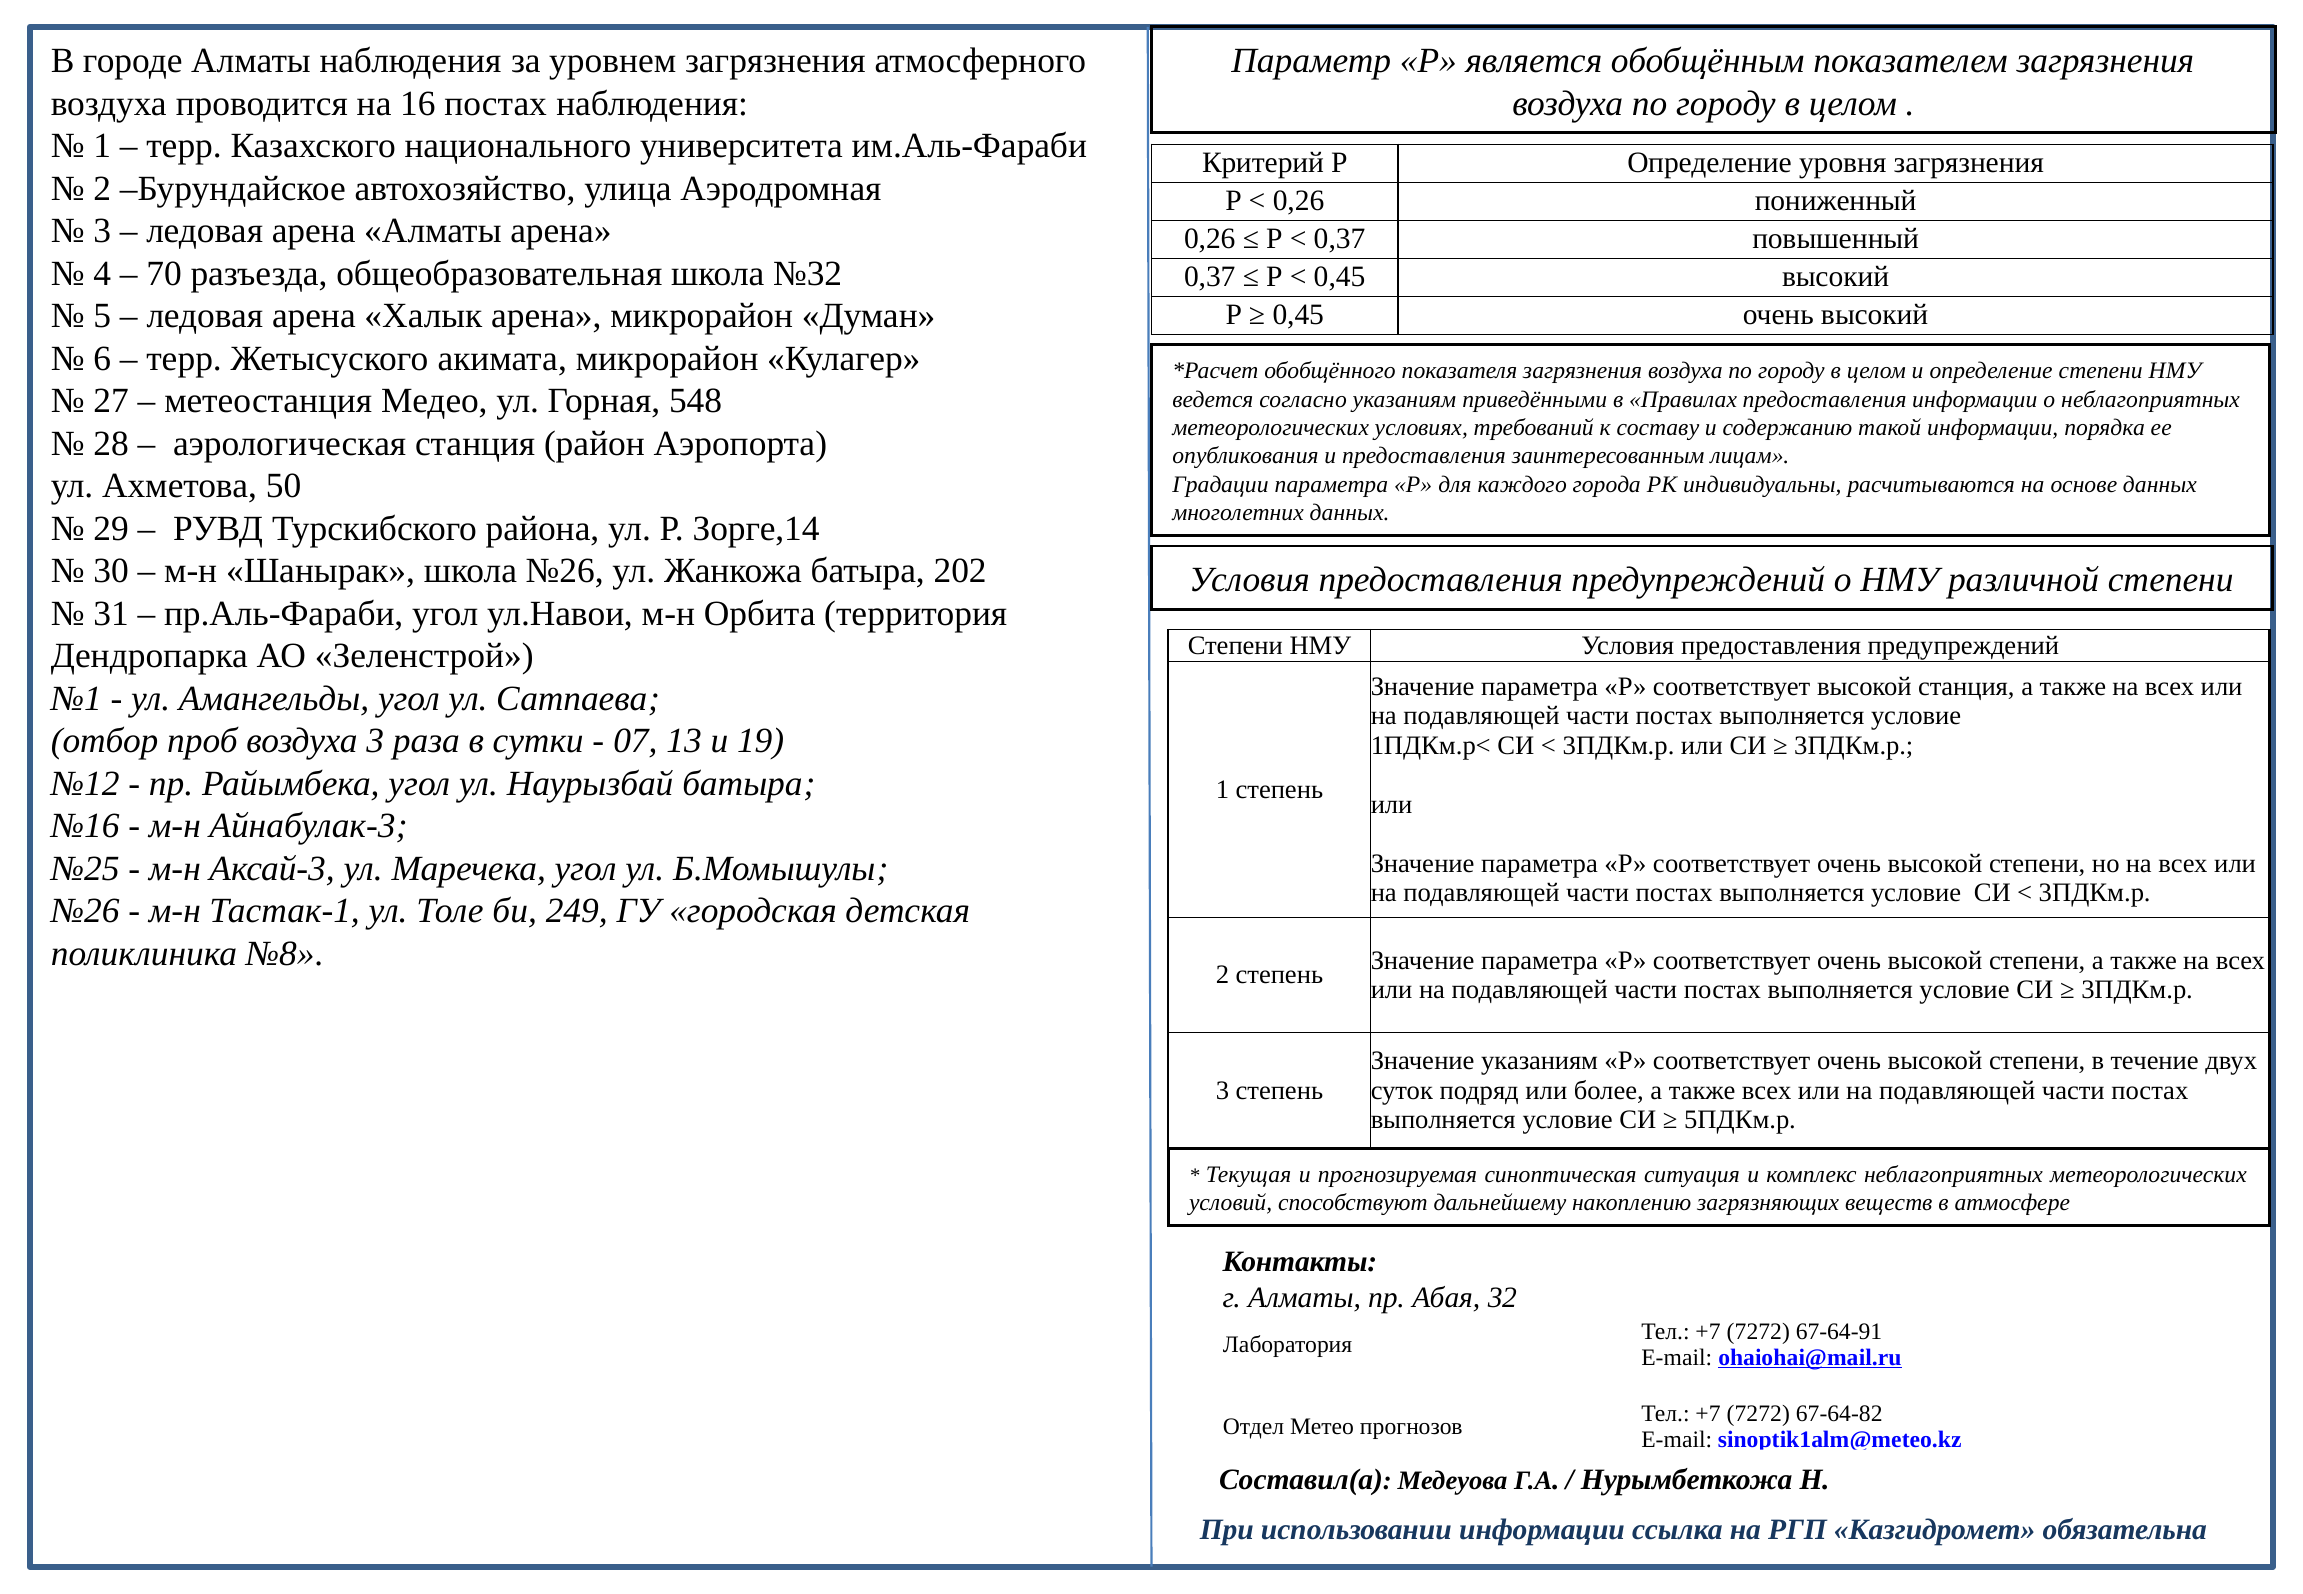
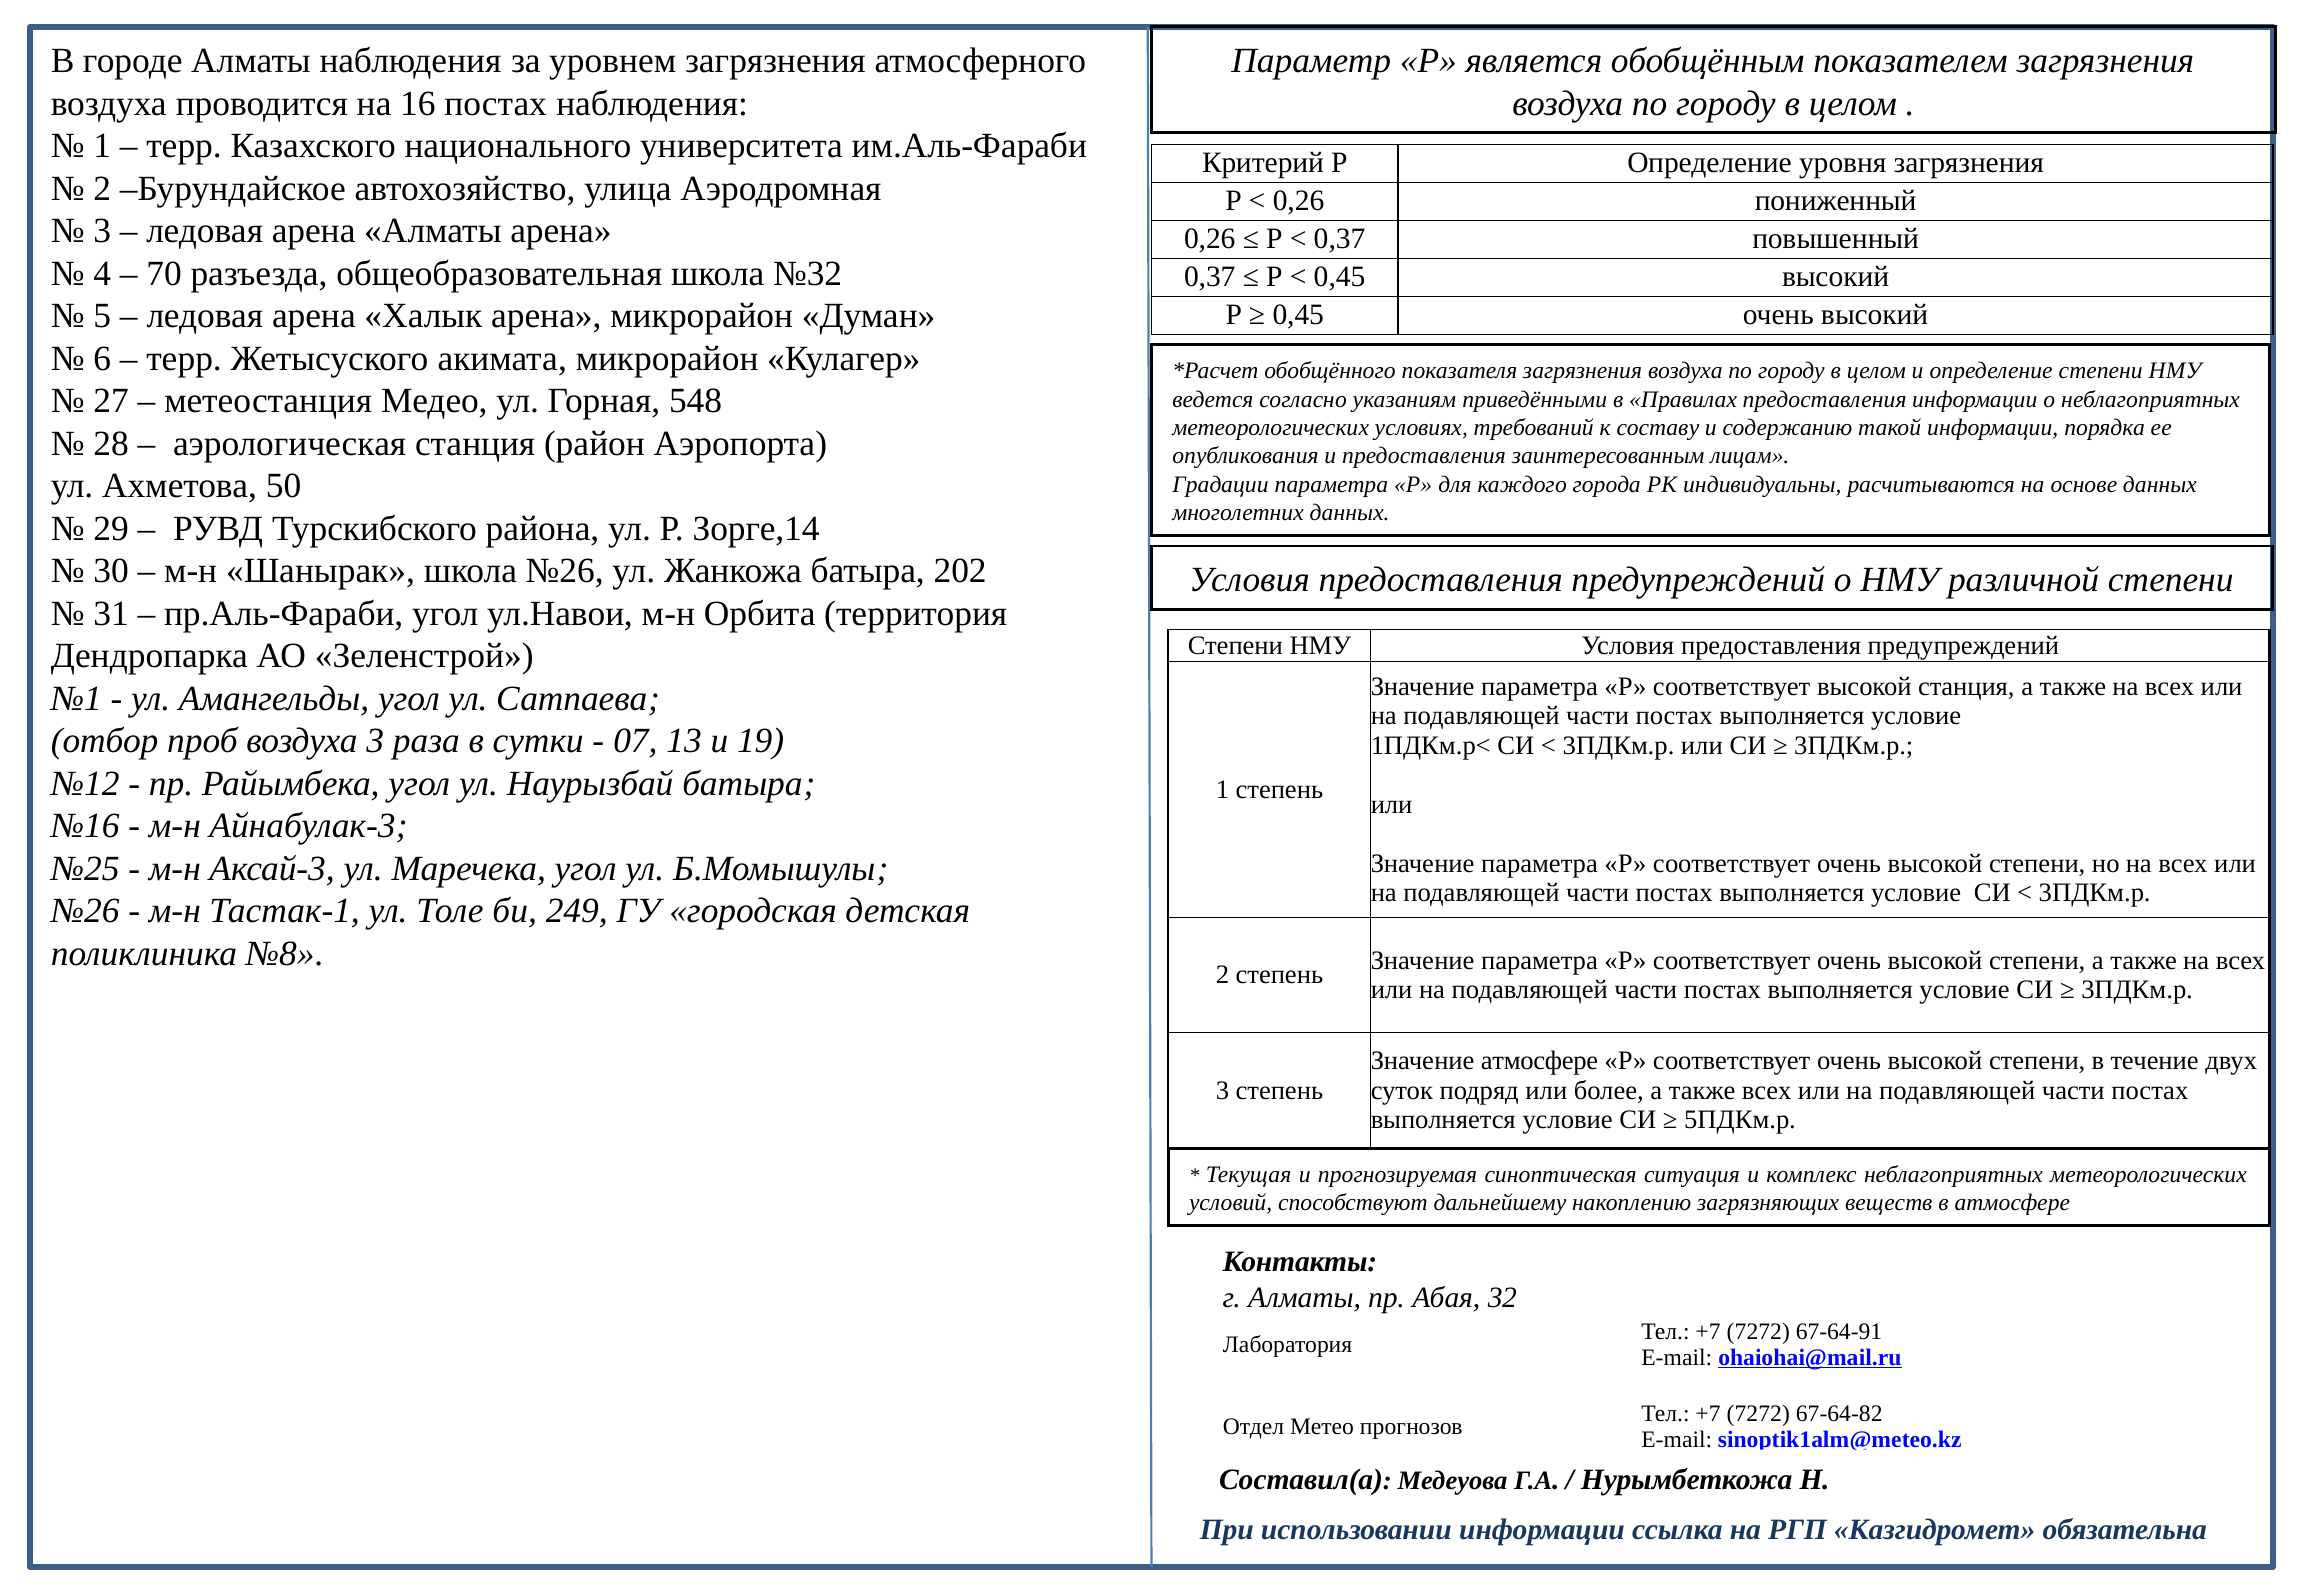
Значение указаниям: указаниям -> атмосфере
